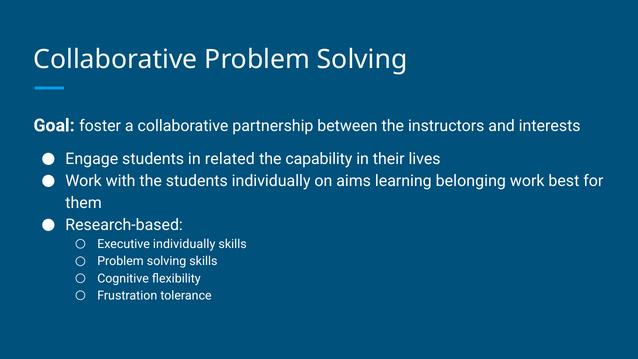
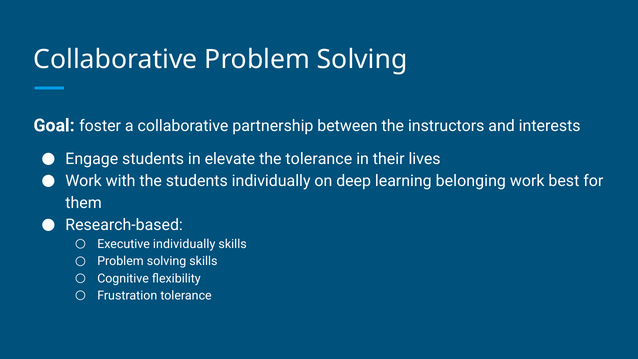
related: related -> elevate
the capability: capability -> tolerance
aims: aims -> deep
